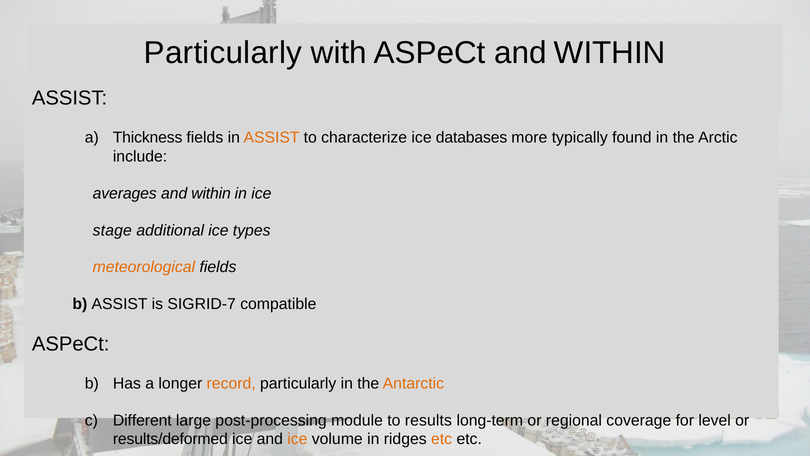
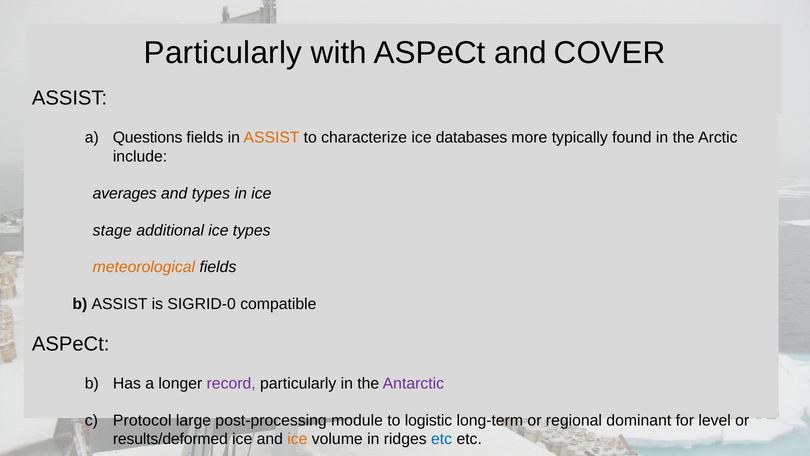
ASPeCt and WITHIN: WITHIN -> COVER
Thickness: Thickness -> Questions
within at (211, 193): within -> types
SIGRID-7: SIGRID-7 -> SIGRID-0
record colour: orange -> purple
Antarctic colour: orange -> purple
Different: Different -> Protocol
results: results -> logistic
coverage: coverage -> dominant
etc at (442, 439) colour: orange -> blue
